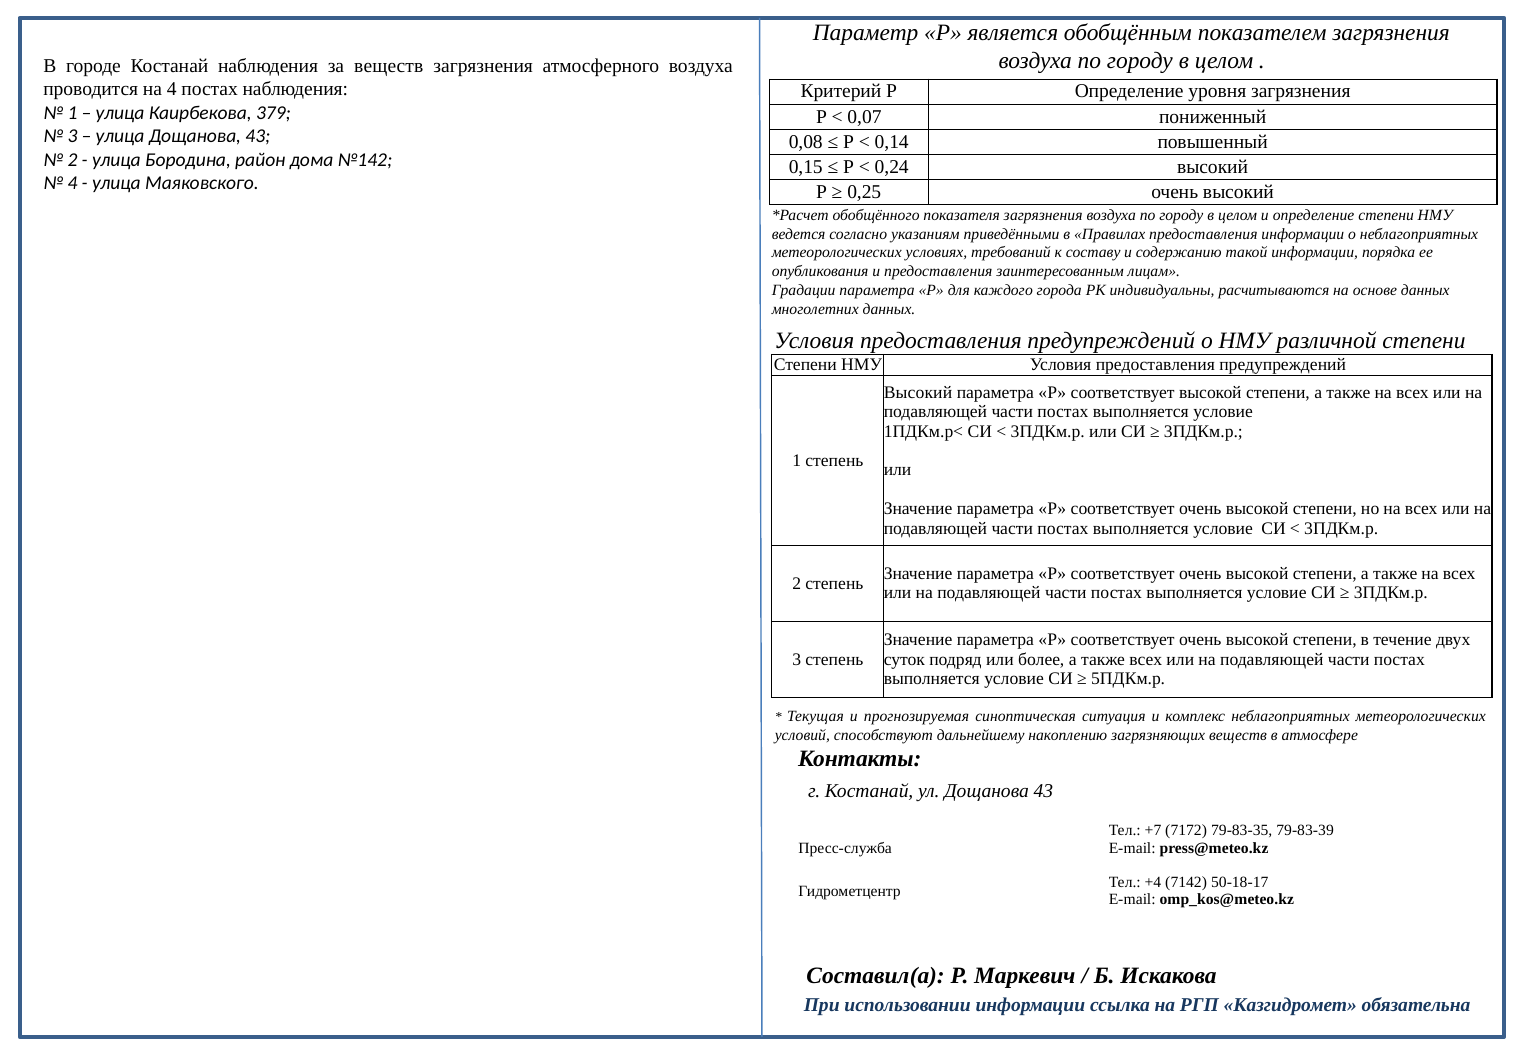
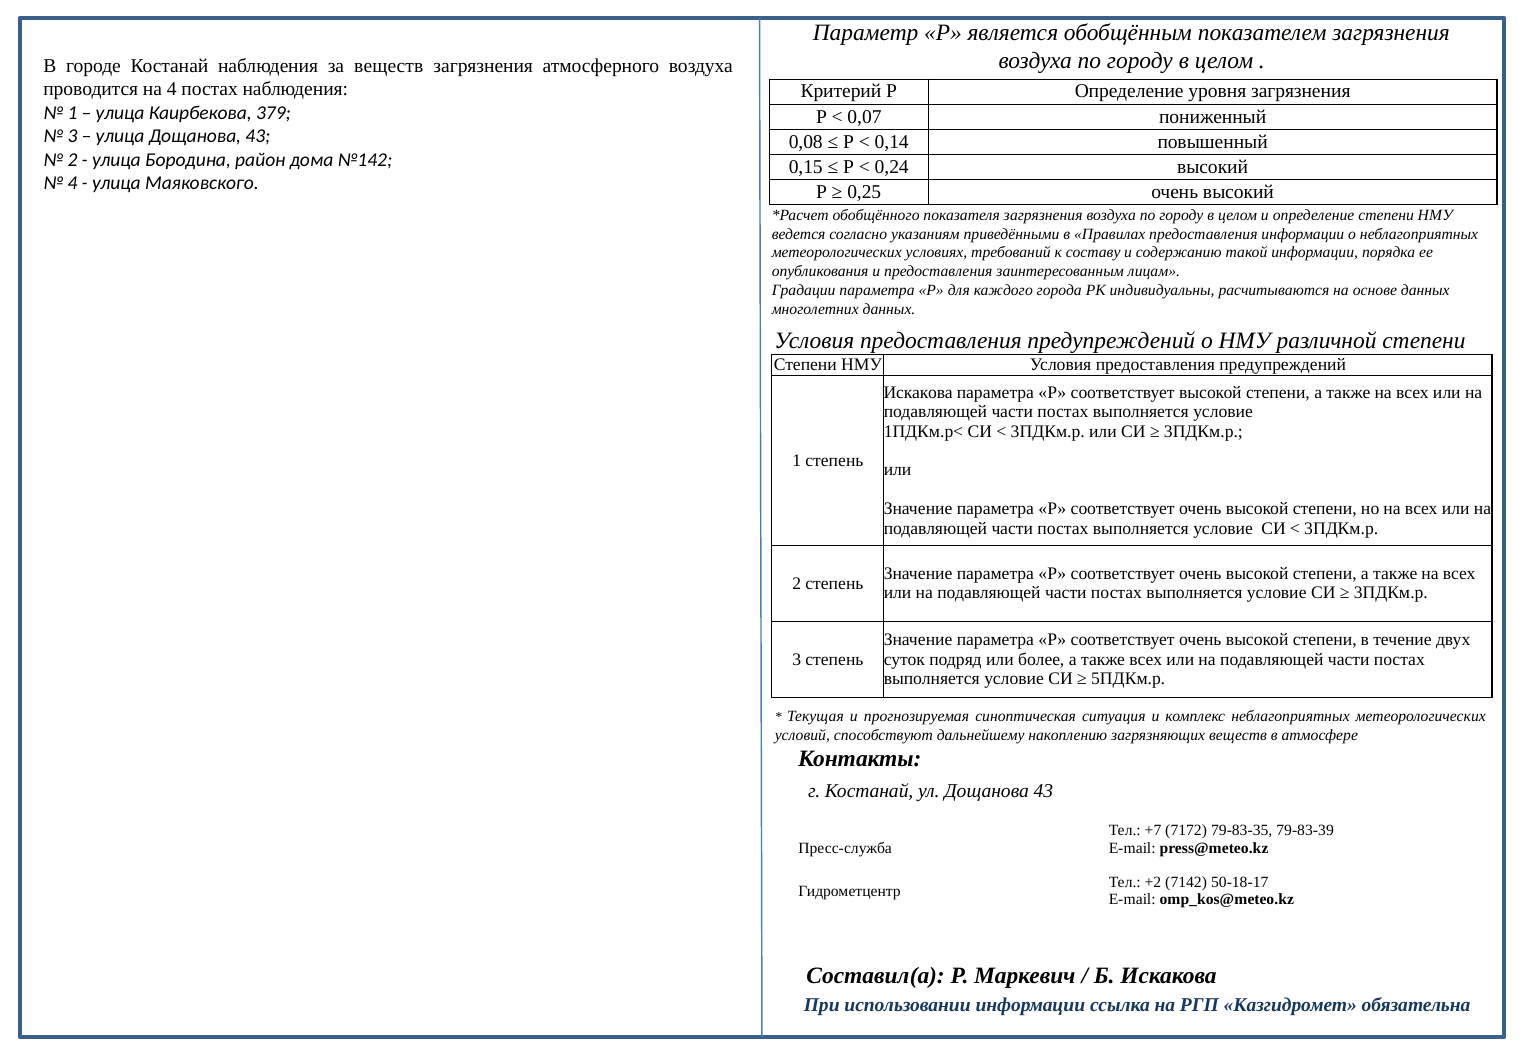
Высокий at (918, 392): Высокий -> Искакова
+4: +4 -> +2
